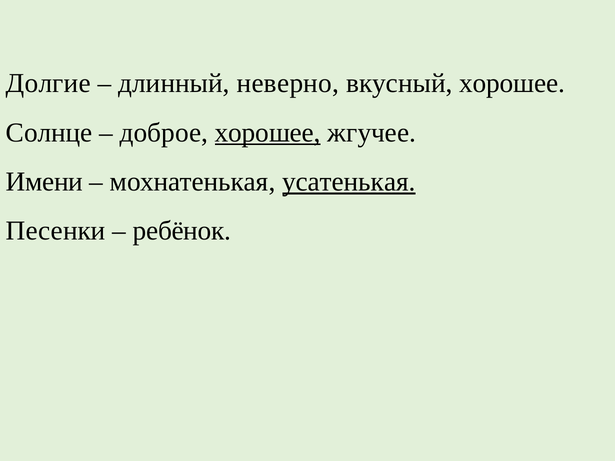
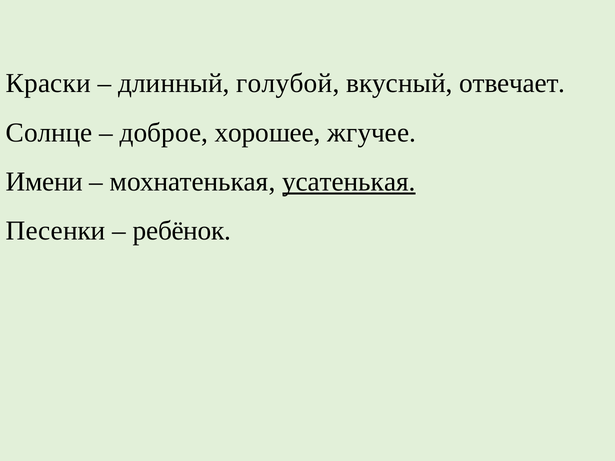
Долгие: Долгие -> Краски
неверно: неверно -> голубой
вкусный хорошее: хорошее -> отвечает
хорошее at (268, 133) underline: present -> none
